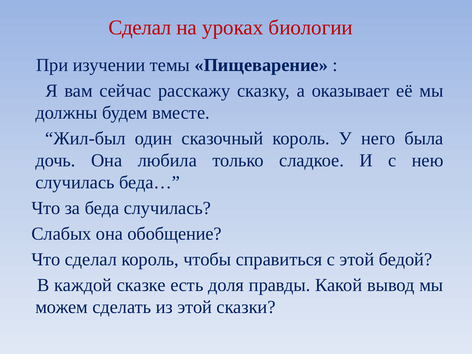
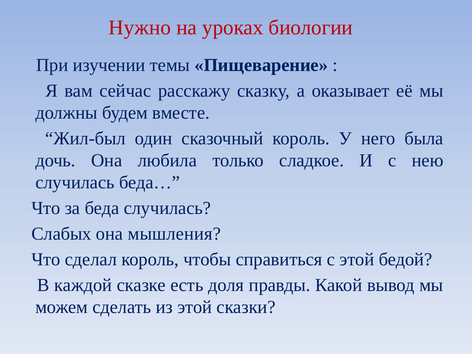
Сделал at (140, 28): Сделал -> Нужно
обобщение: обобщение -> мышления
